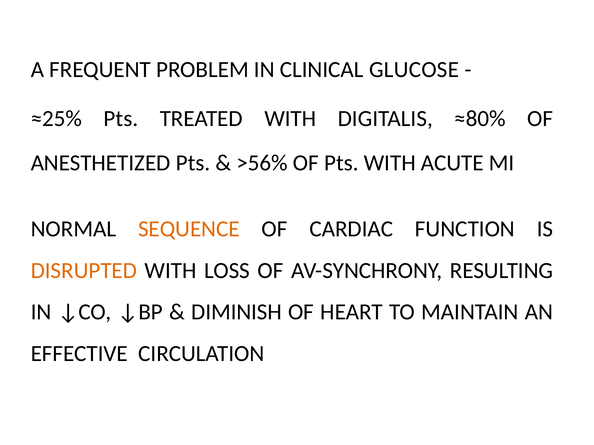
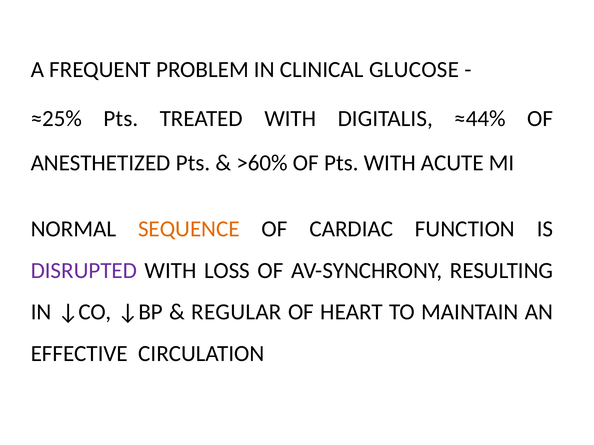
≈80%: ≈80% -> ≈44%
>56%: >56% -> >60%
DISRUPTED colour: orange -> purple
DIMINISH: DIMINISH -> REGULAR
